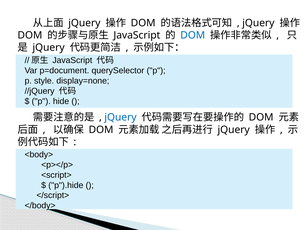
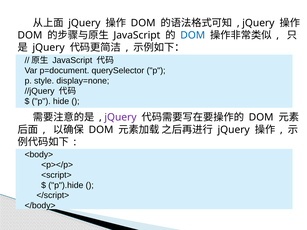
jQuery at (120, 117) colour: blue -> purple
